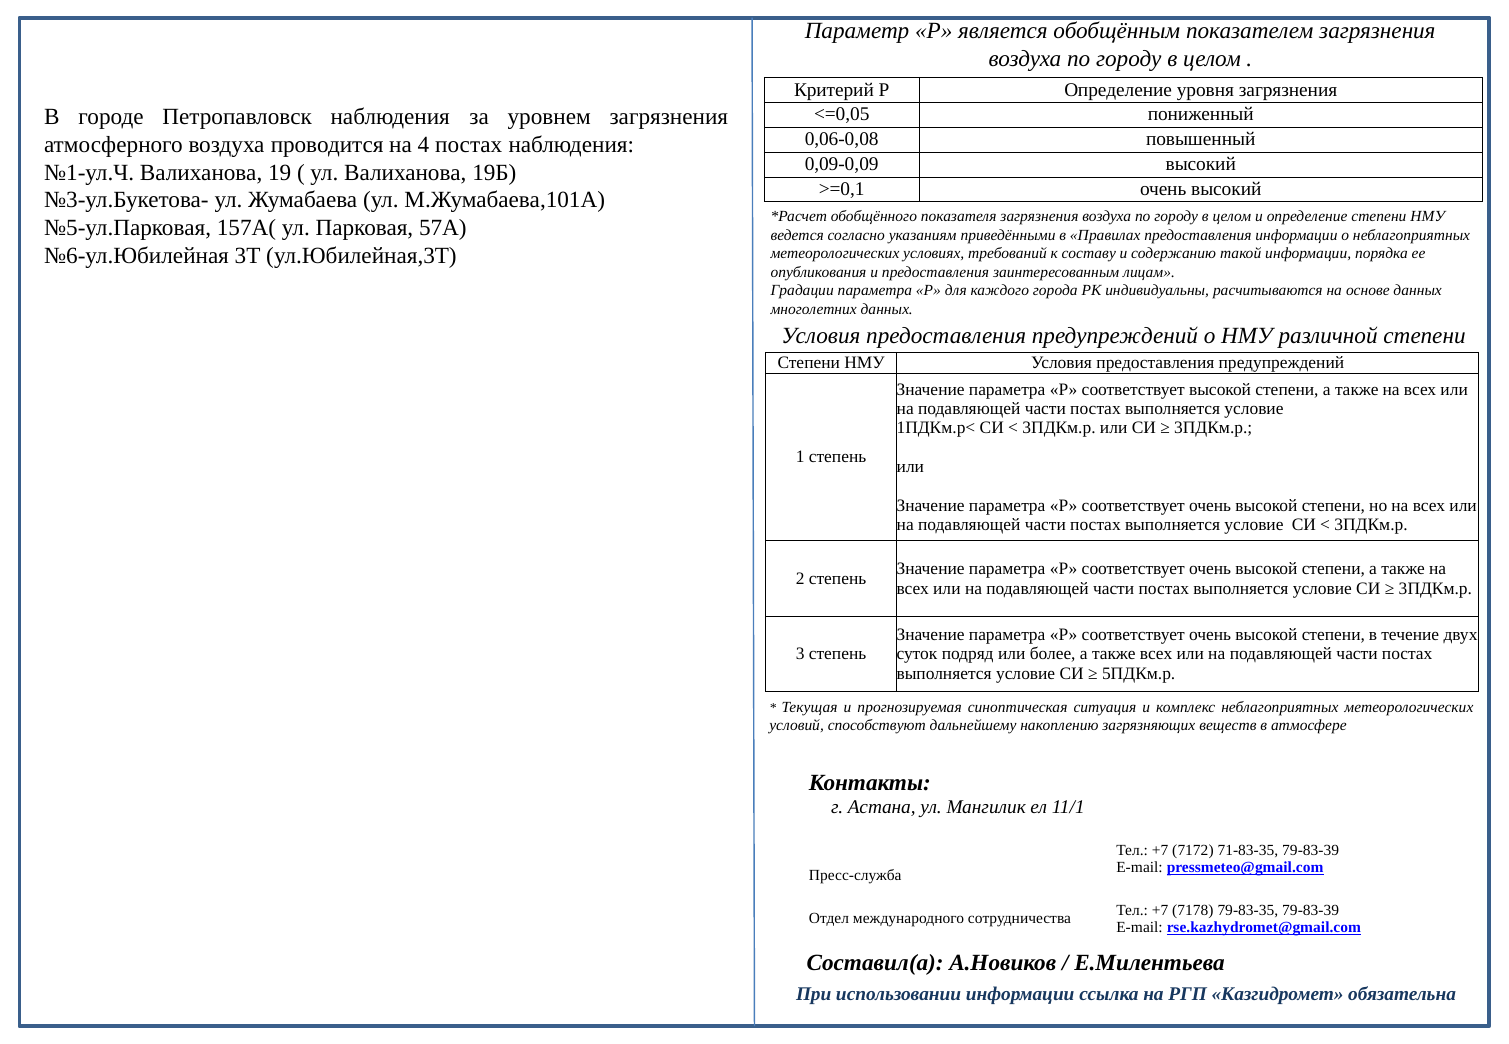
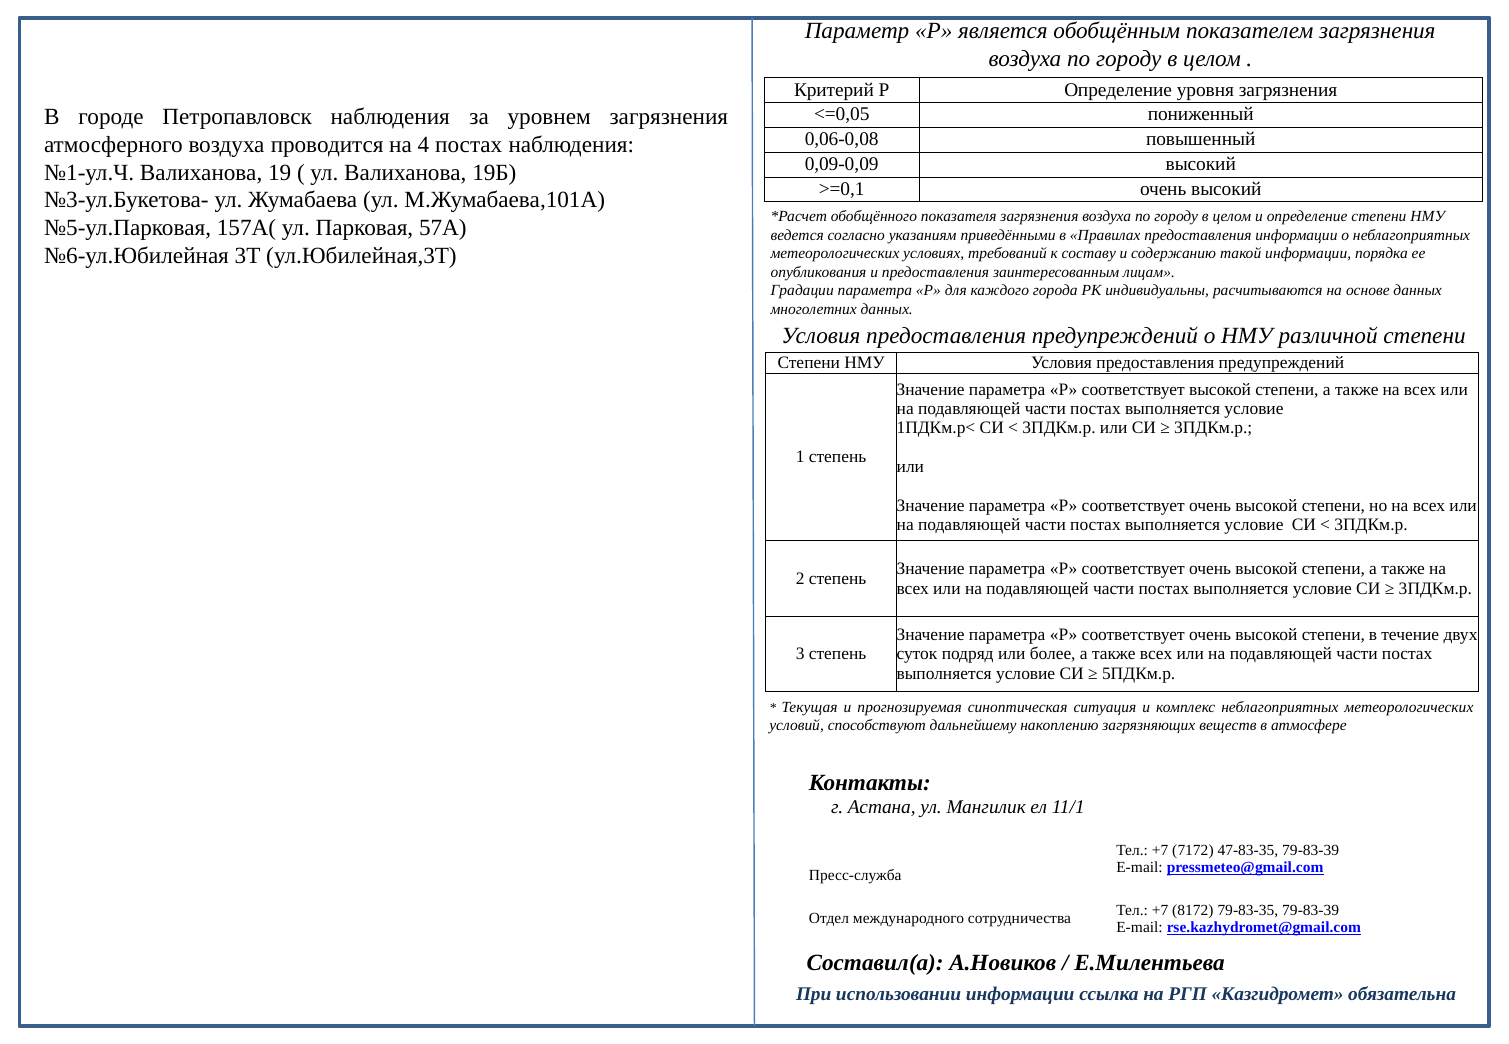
71-83-35: 71-83-35 -> 47-83-35
7178: 7178 -> 8172
